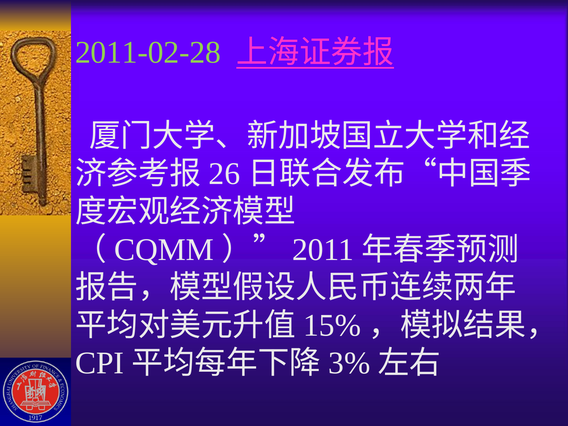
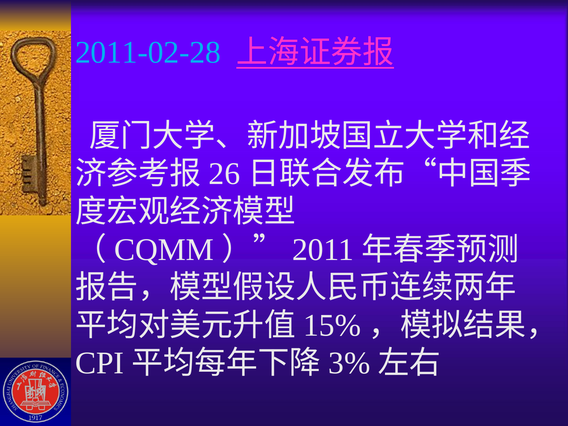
2011-02-28 colour: light green -> light blue
